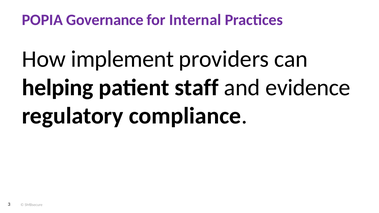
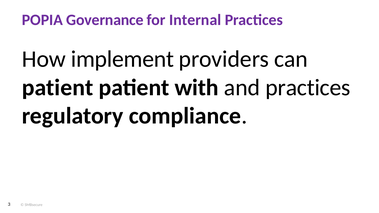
helping at (58, 88): helping -> patient
staff: staff -> with
and evidence: evidence -> practices
